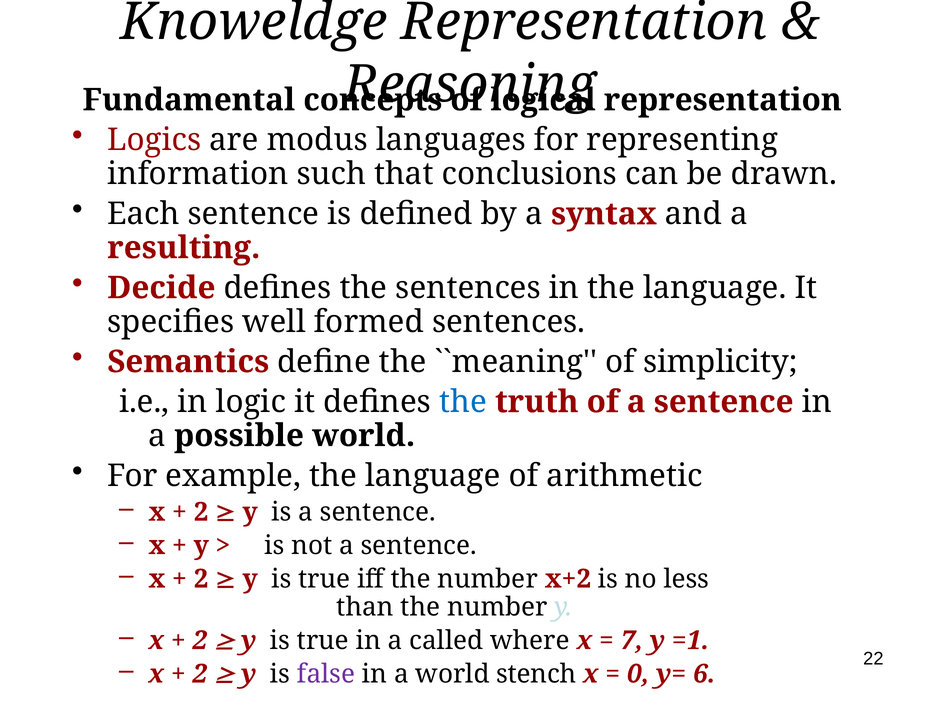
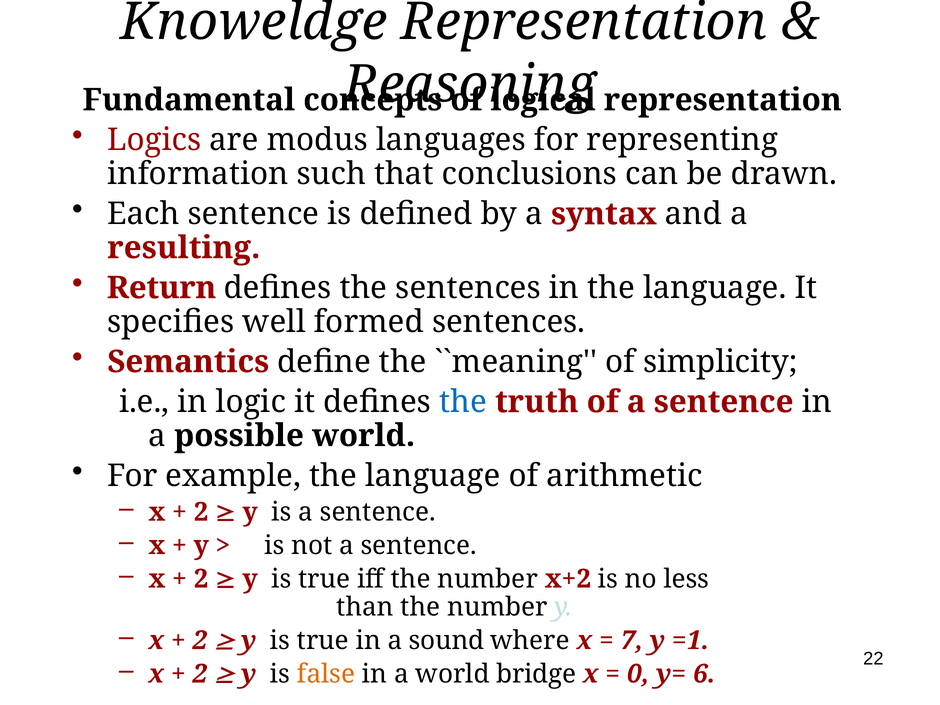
Decide: Decide -> Return
called: called -> sound
false colour: purple -> orange
stench: stench -> bridge
